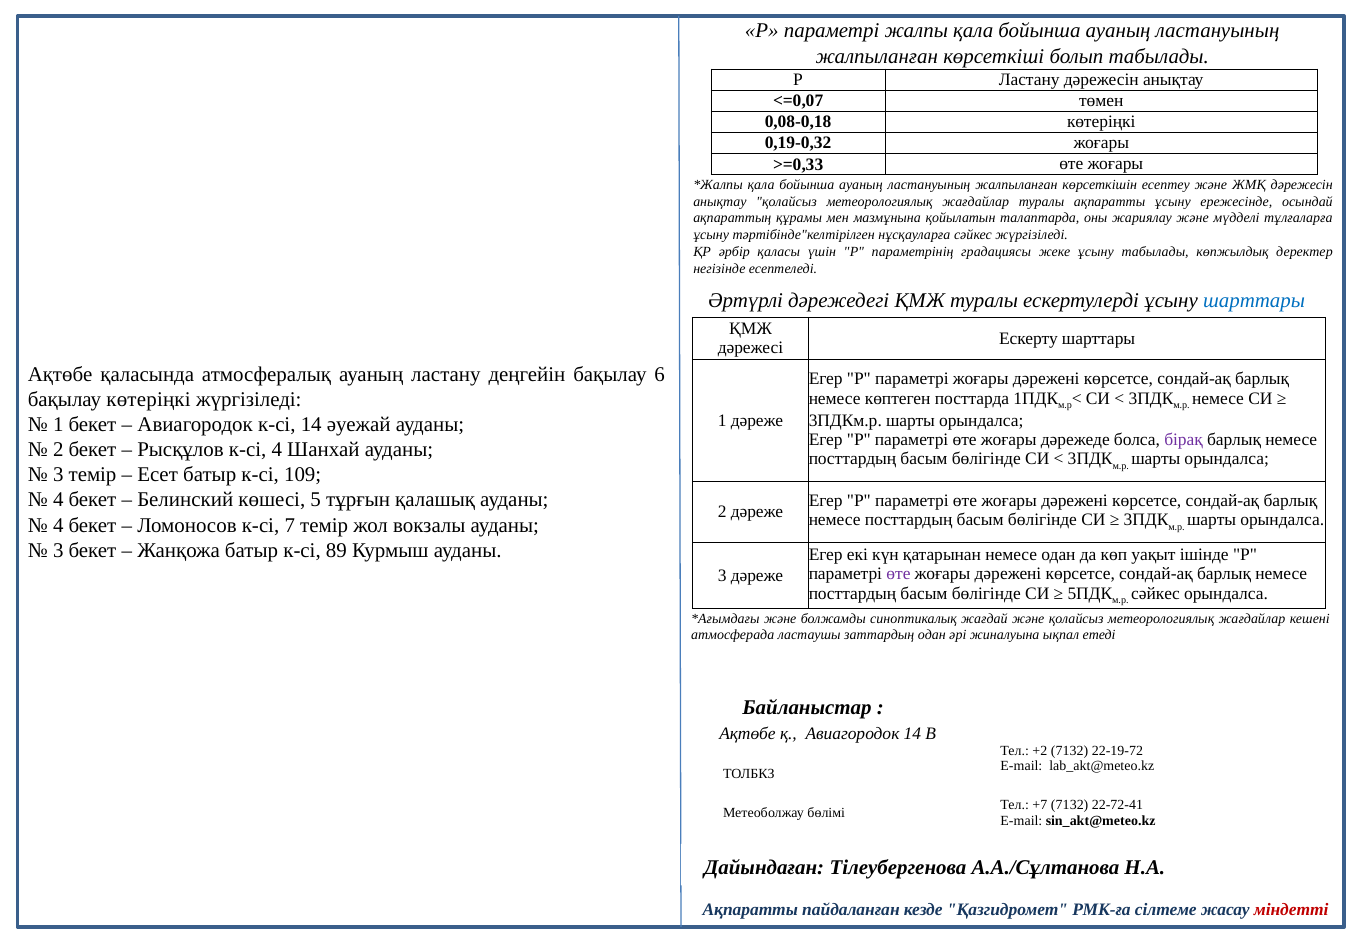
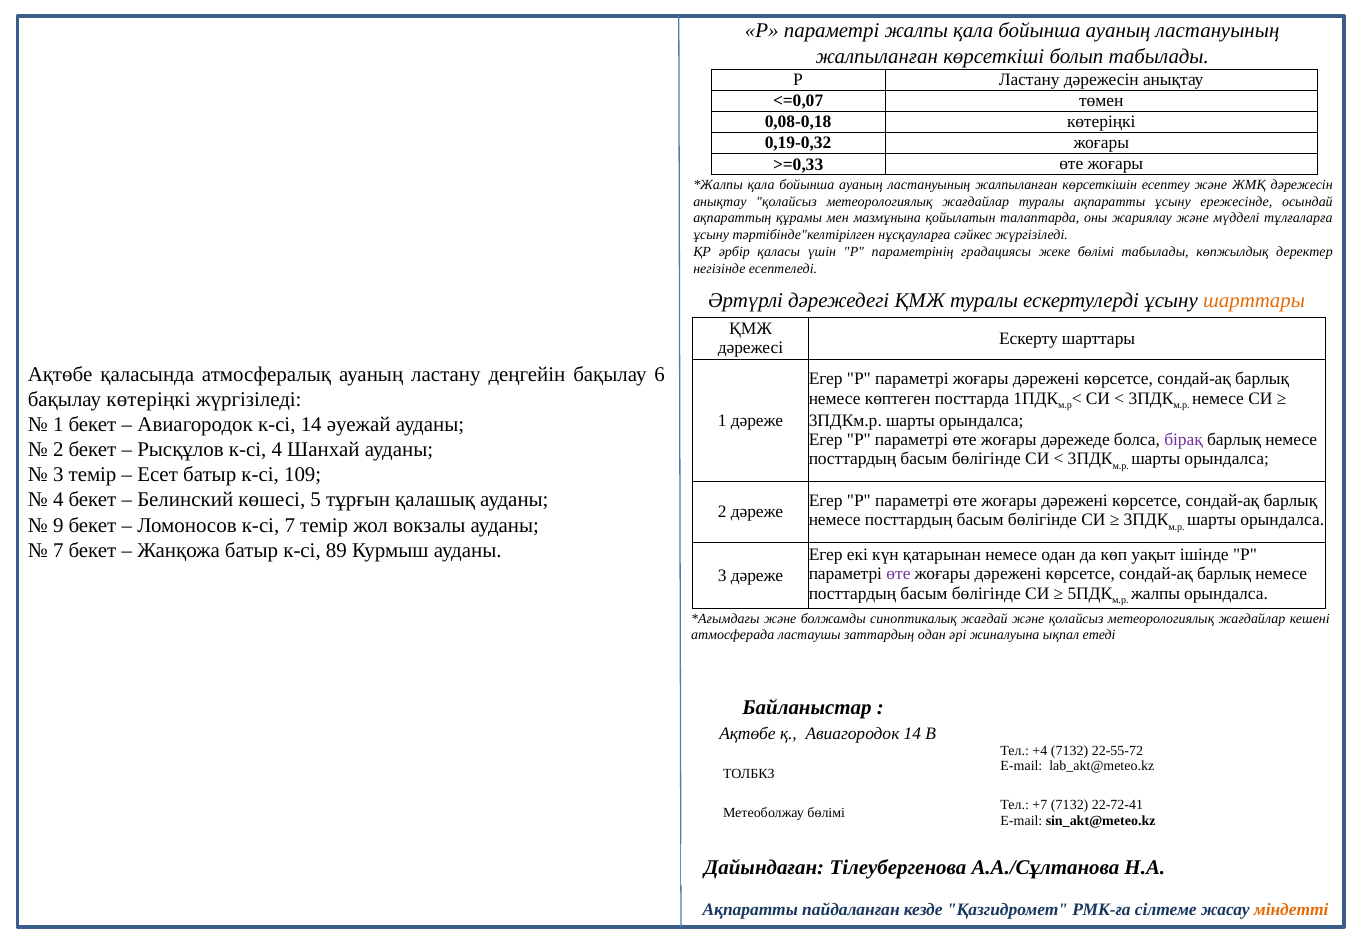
жеке ұсыну: ұсыну -> бөлімі
шарттары at (1254, 301) colour: blue -> orange
4 at (58, 525): 4 -> 9
3 at (58, 550): 3 -> 7
сәйкес at (1155, 593): сәйкес -> жалпы
+2: +2 -> +4
22-19-72: 22-19-72 -> 22-55-72
міндетті colour: red -> orange
